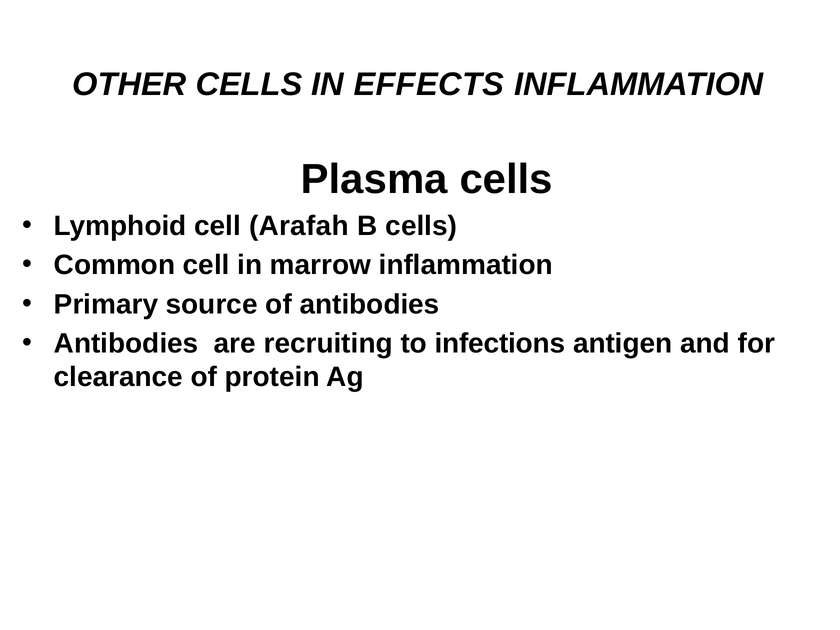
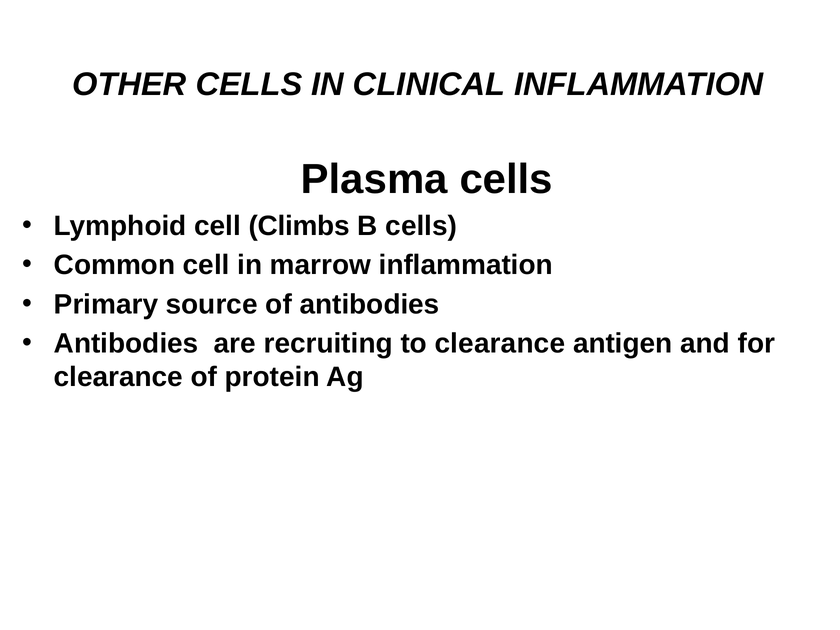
EFFECTS: EFFECTS -> CLINICAL
Arafah: Arafah -> Climbs
to infections: infections -> clearance
